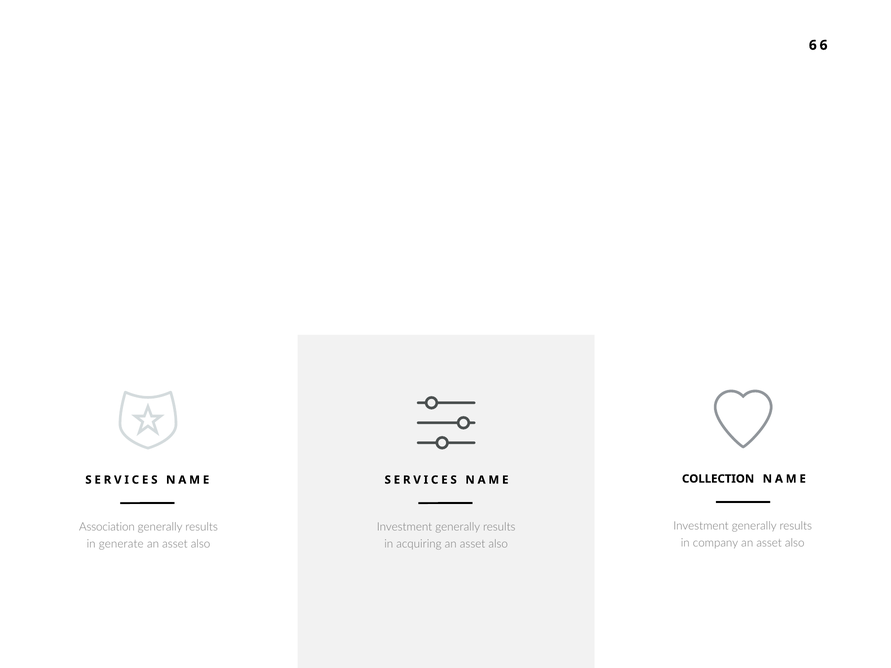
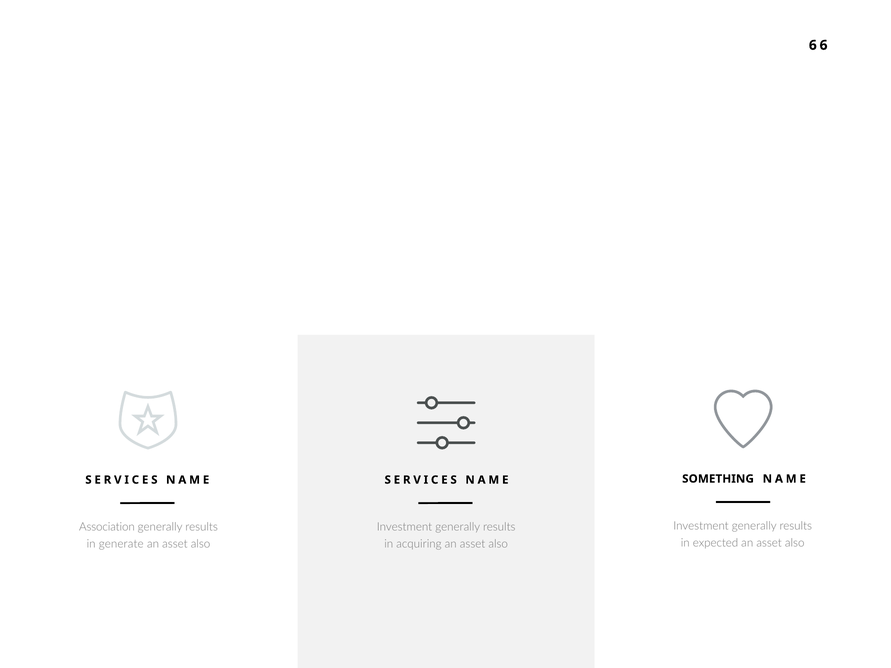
COLLECTION: COLLECTION -> SOMETHING
company: company -> expected
